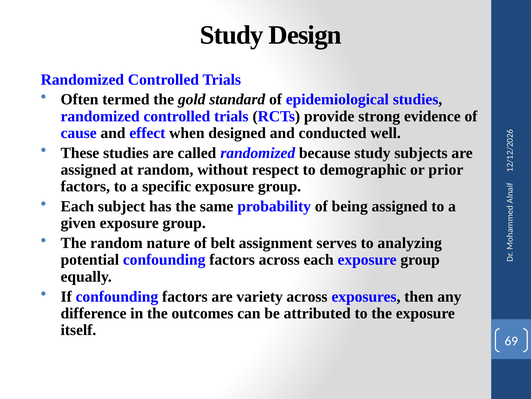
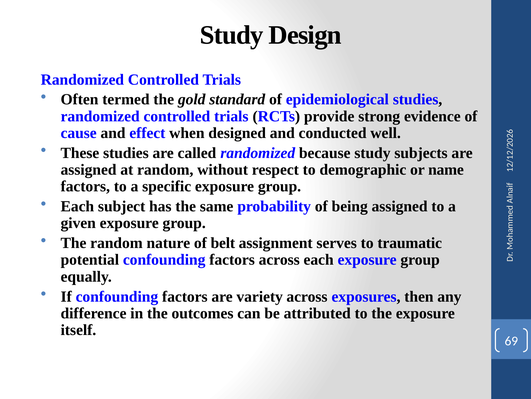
prior: prior -> name
analyzing: analyzing -> traumatic
